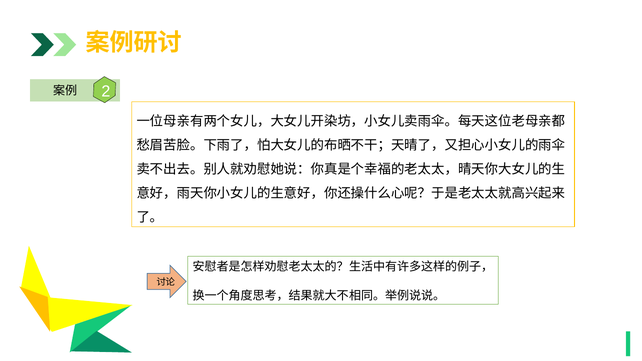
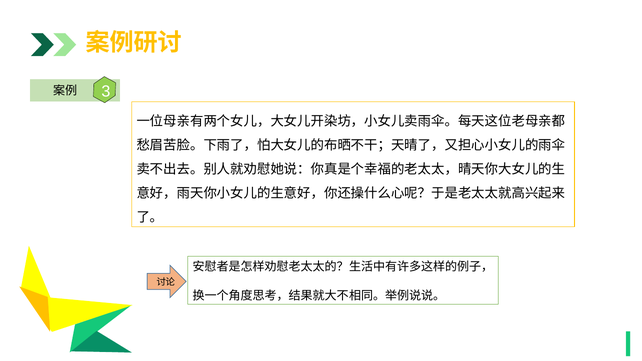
2: 2 -> 3
